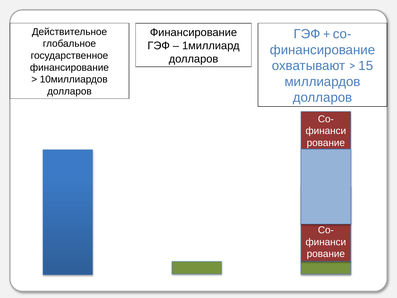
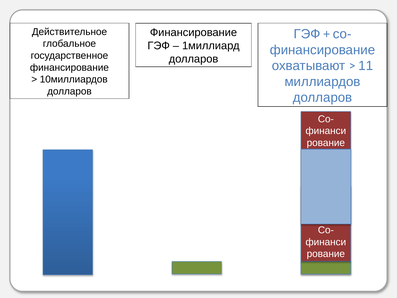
15: 15 -> 11
